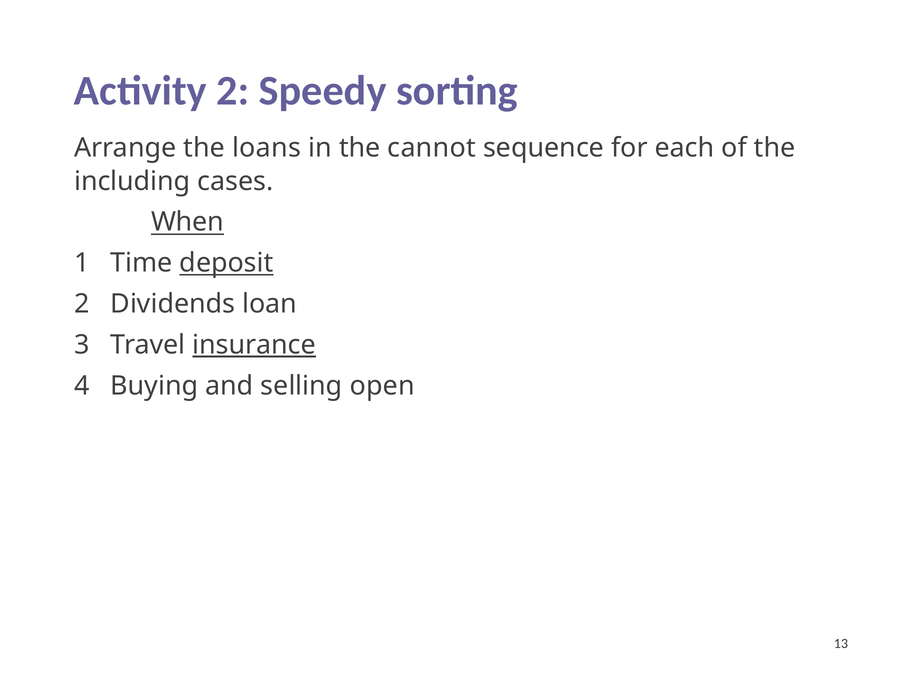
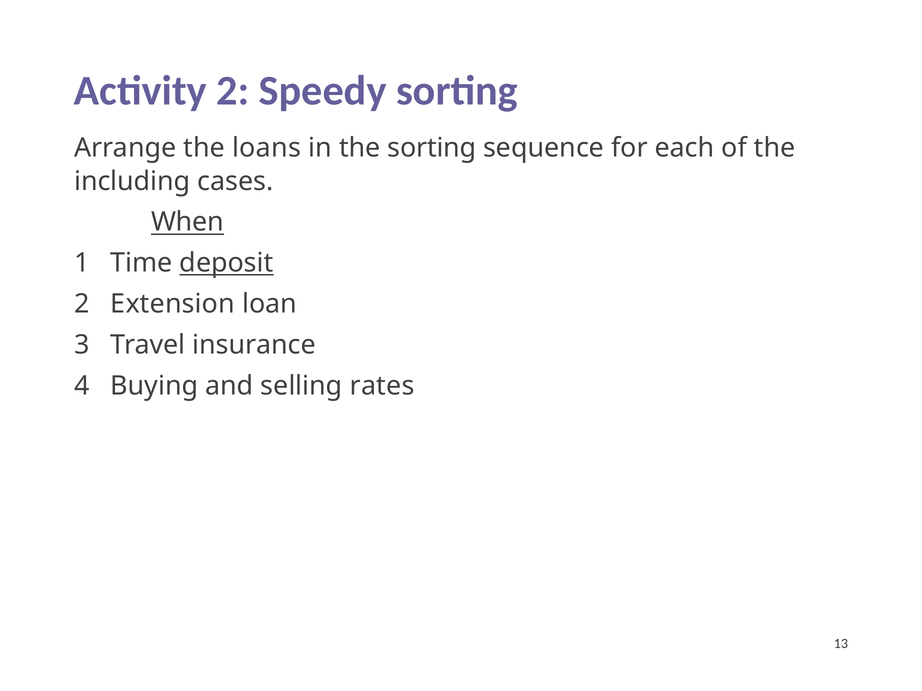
the cannot: cannot -> sorting
Dividends: Dividends -> Extension
insurance underline: present -> none
open: open -> rates
